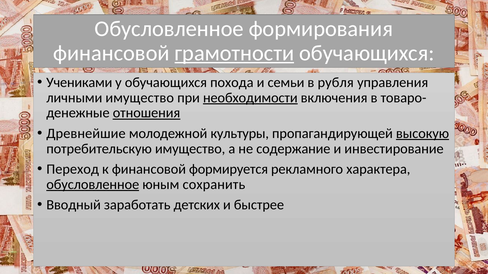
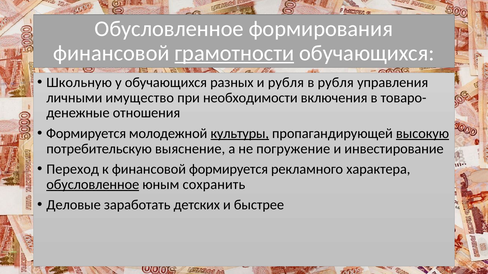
Учениками: Учениками -> Школьную
похода: похода -> разных
и семьи: семьи -> рубля
необходимости underline: present -> none
отношения underline: present -> none
Древнейшие at (86, 134): Древнейшие -> Формируется
культуры underline: none -> present
потребительскую имущество: имущество -> выяснение
содержание: содержание -> погружение
Вводный: Вводный -> Деловые
